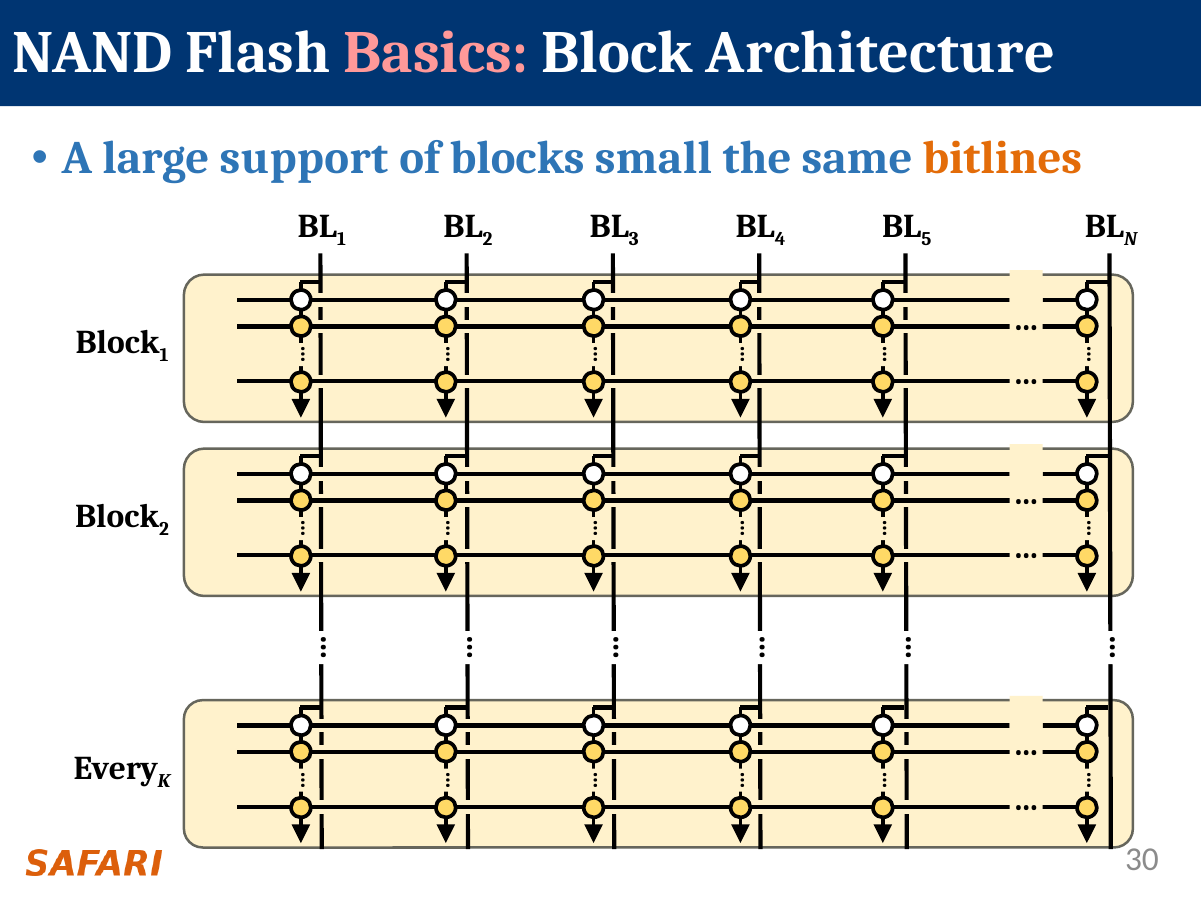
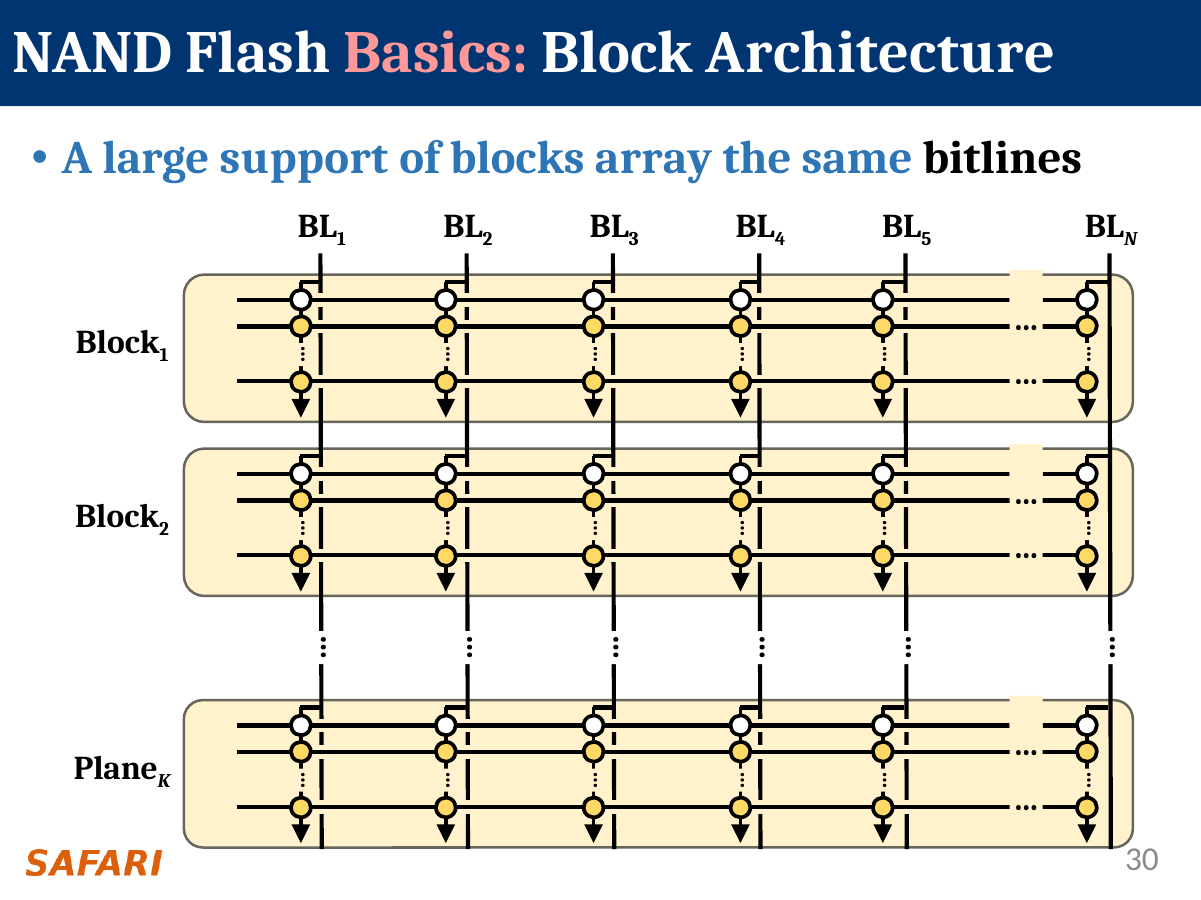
small: small -> array
bitlines colour: orange -> black
Every: Every -> Plane
